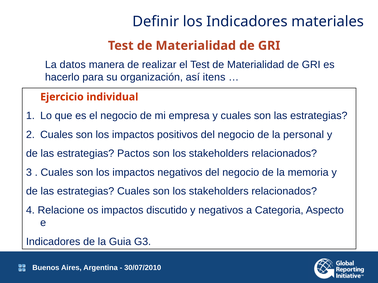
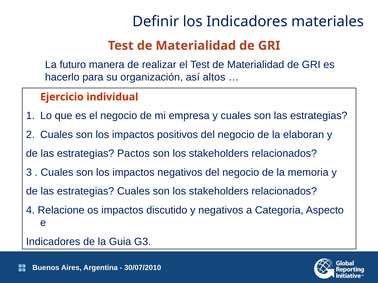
datos: datos -> futuro
itens: itens -> altos
personal: personal -> elaboran
